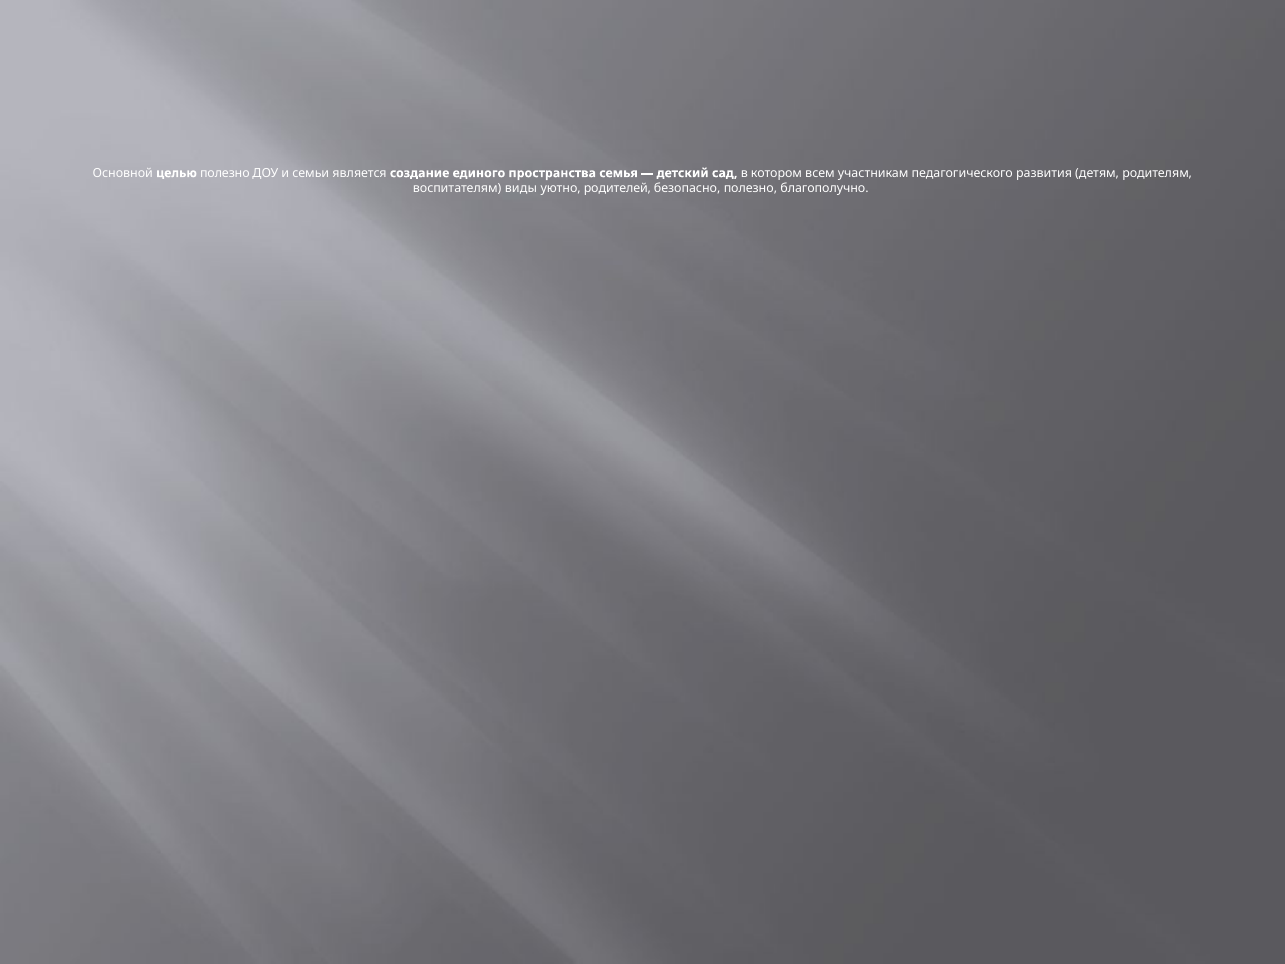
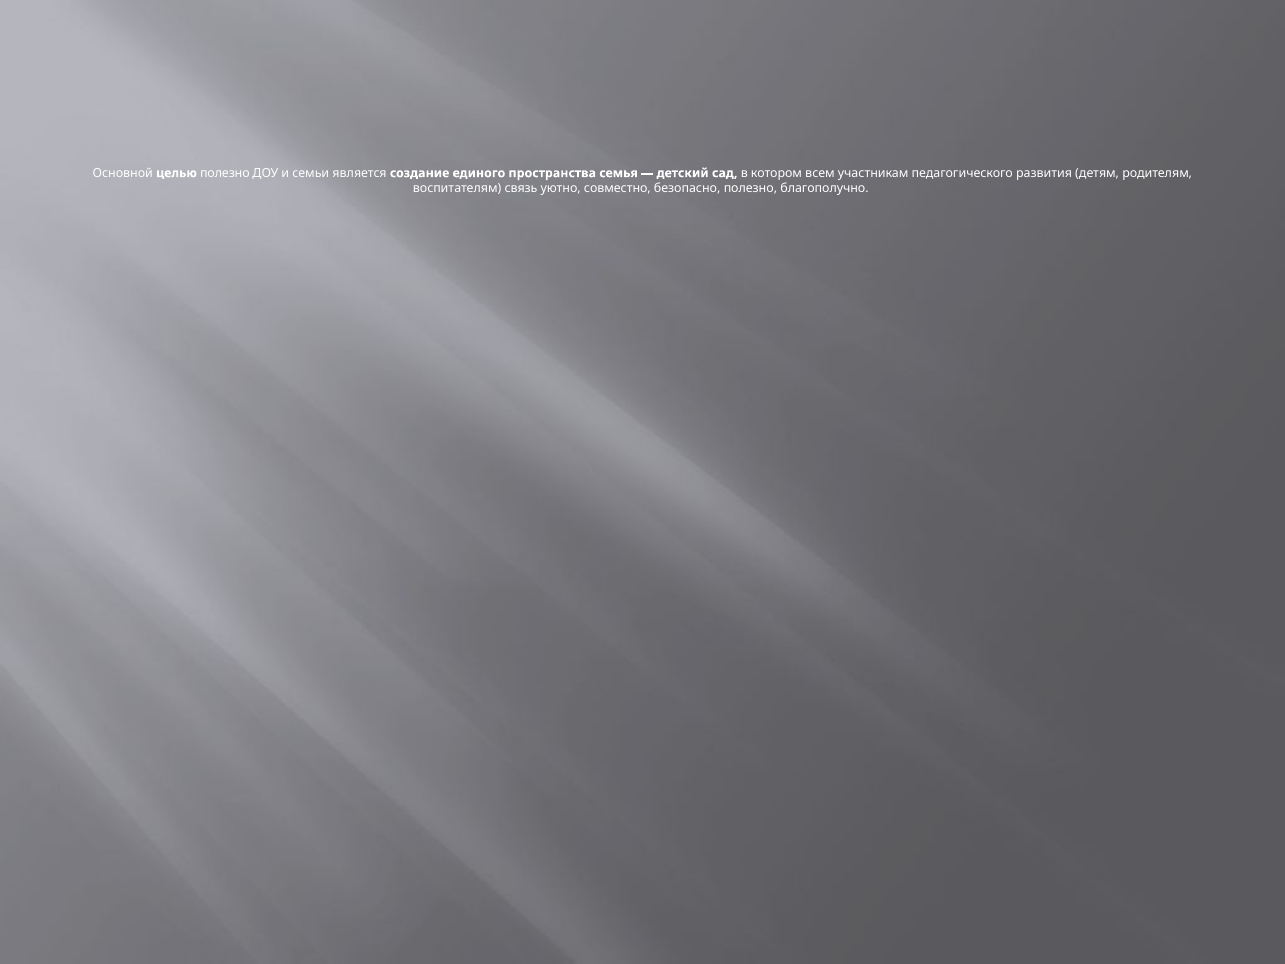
виды: виды -> связь
родителей: родителей -> совместно
